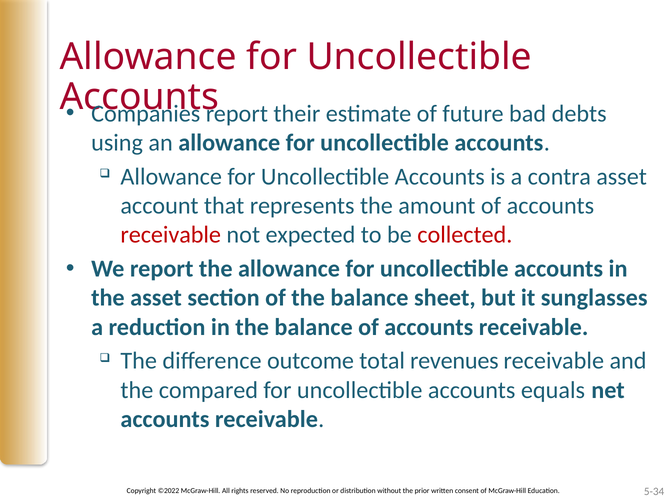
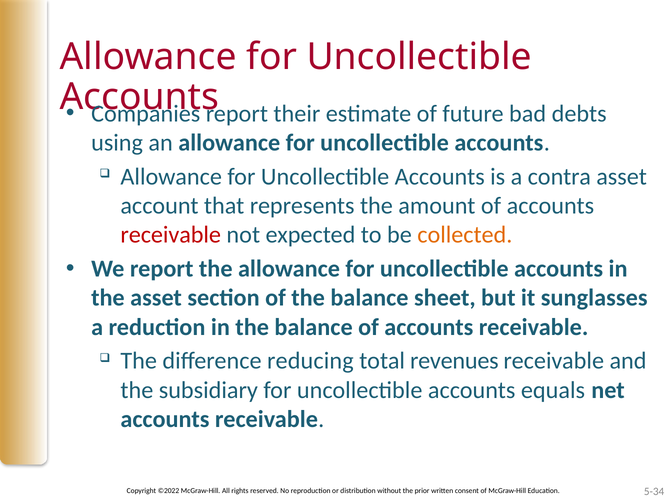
collected colour: red -> orange
outcome: outcome -> reducing
compared: compared -> subsidiary
